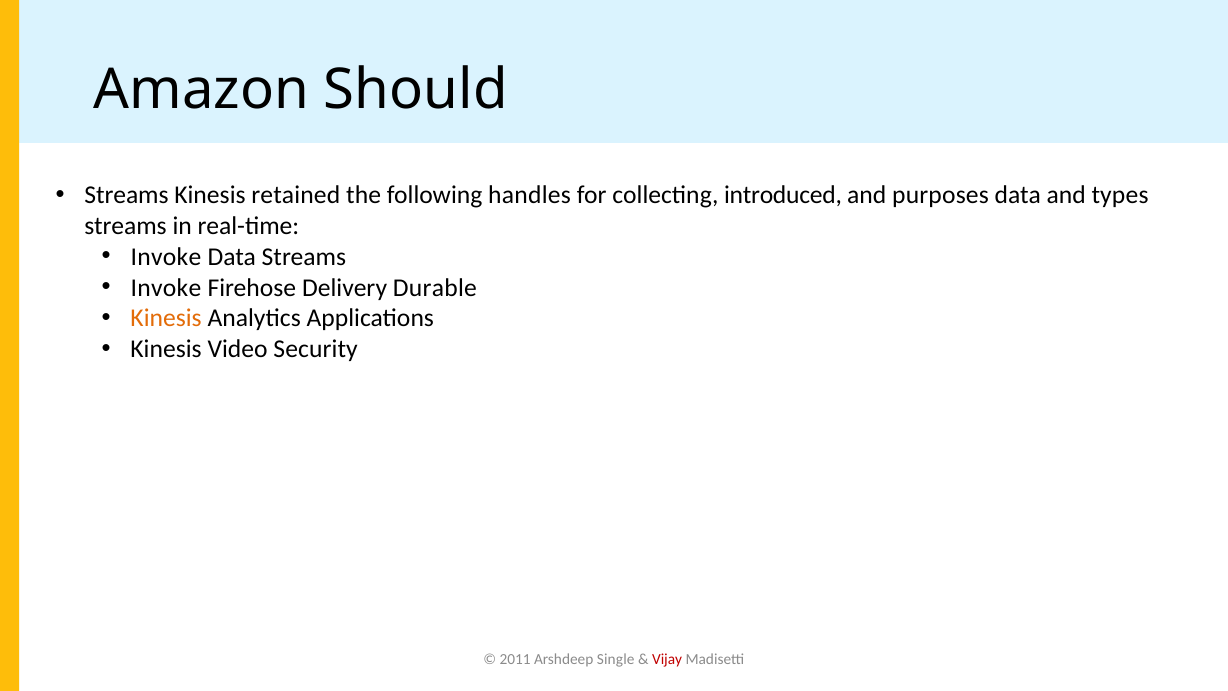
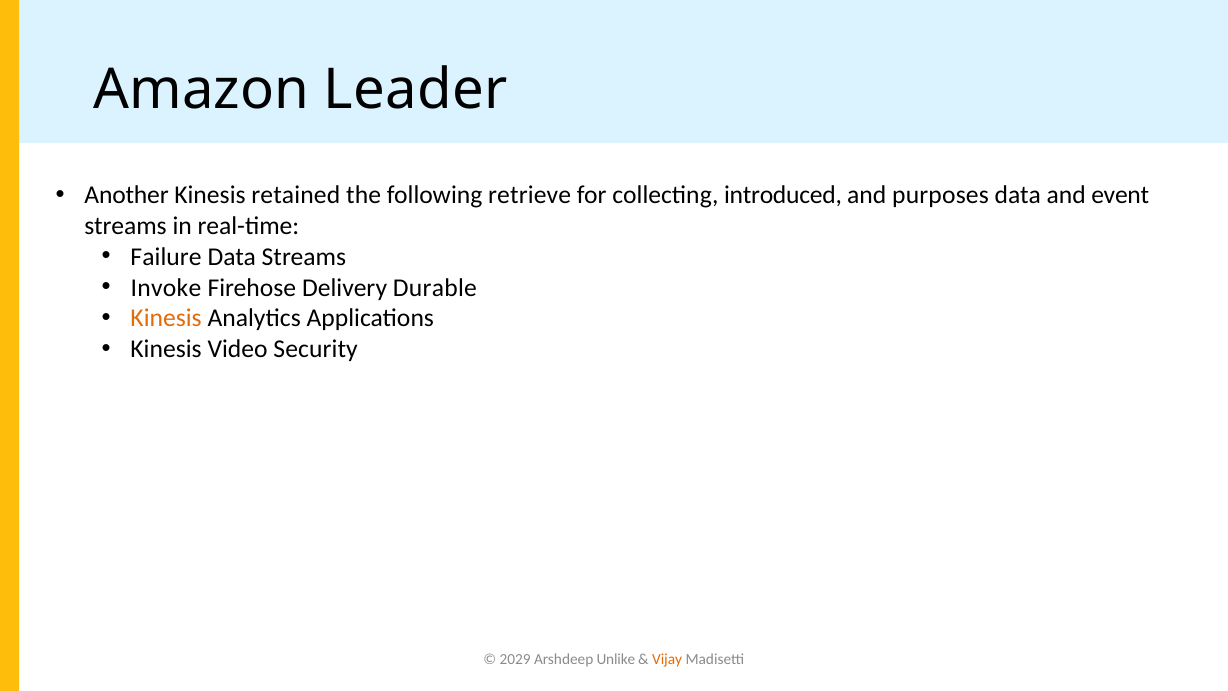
Should: Should -> Leader
Streams at (127, 195): Streams -> Another
handles: handles -> retrieve
types: types -> event
Invoke at (166, 257): Invoke -> Failure
2011: 2011 -> 2029
Single: Single -> Unlike
Vijay colour: red -> orange
